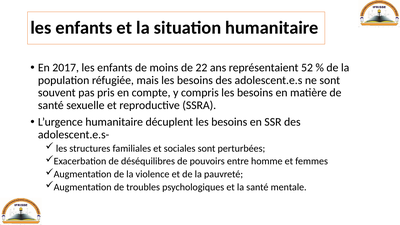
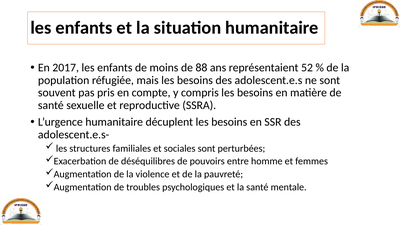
22: 22 -> 88
